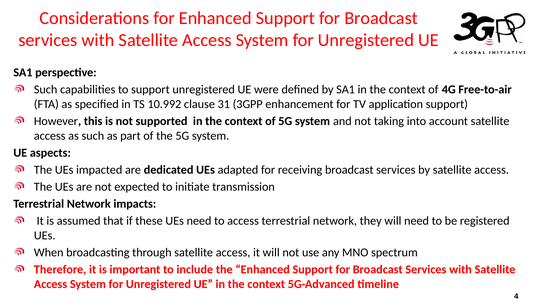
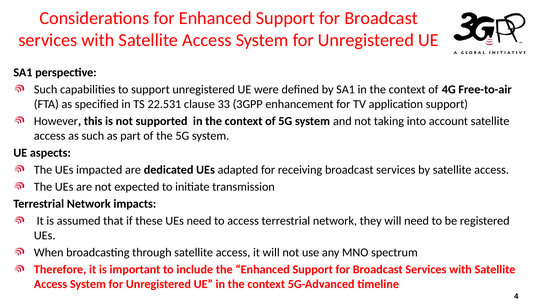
10.992: 10.992 -> 22.531
31: 31 -> 33
